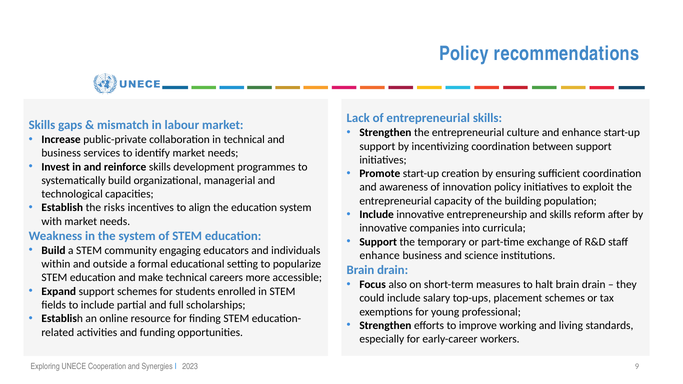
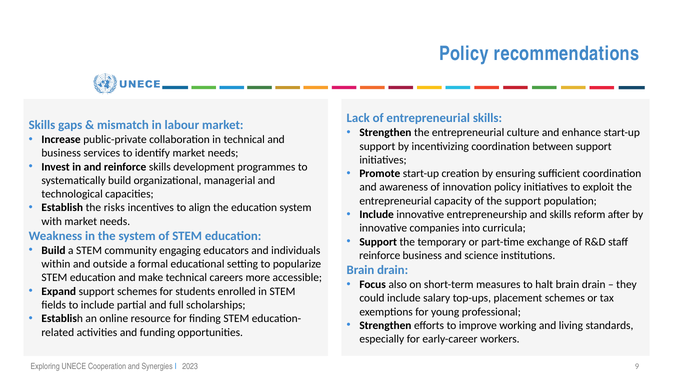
the building: building -> support
enhance at (380, 256): enhance -> reinforce
